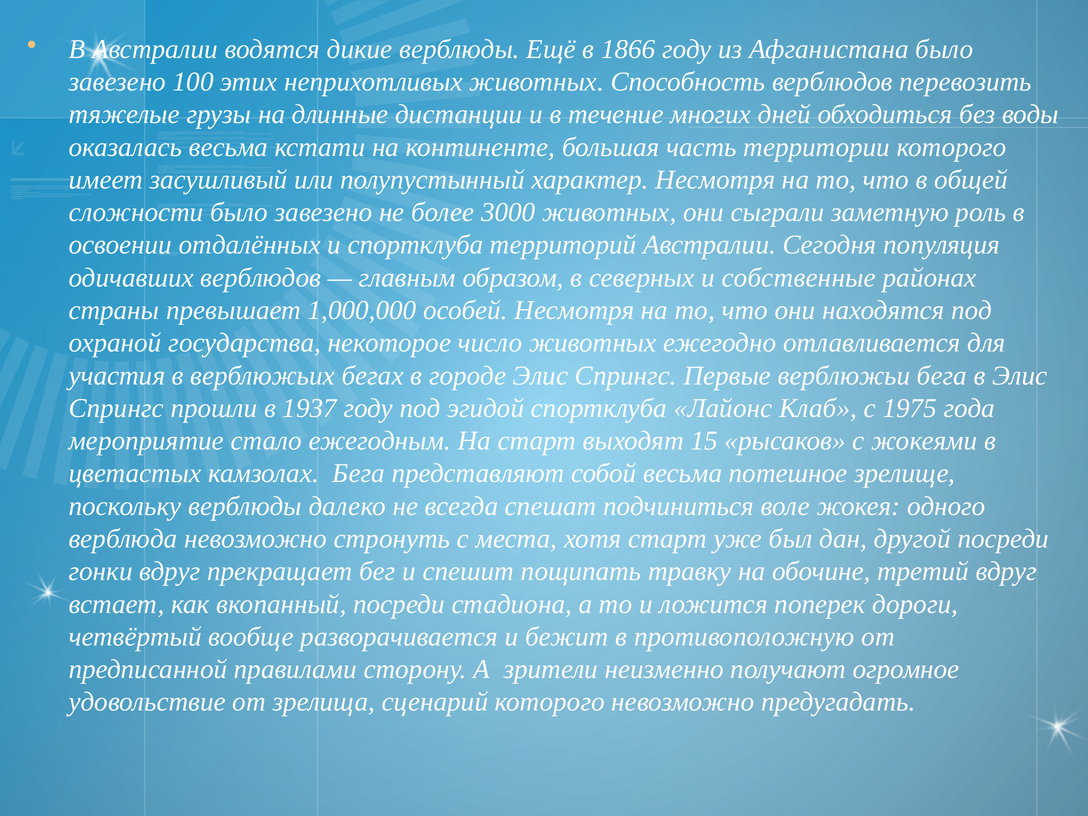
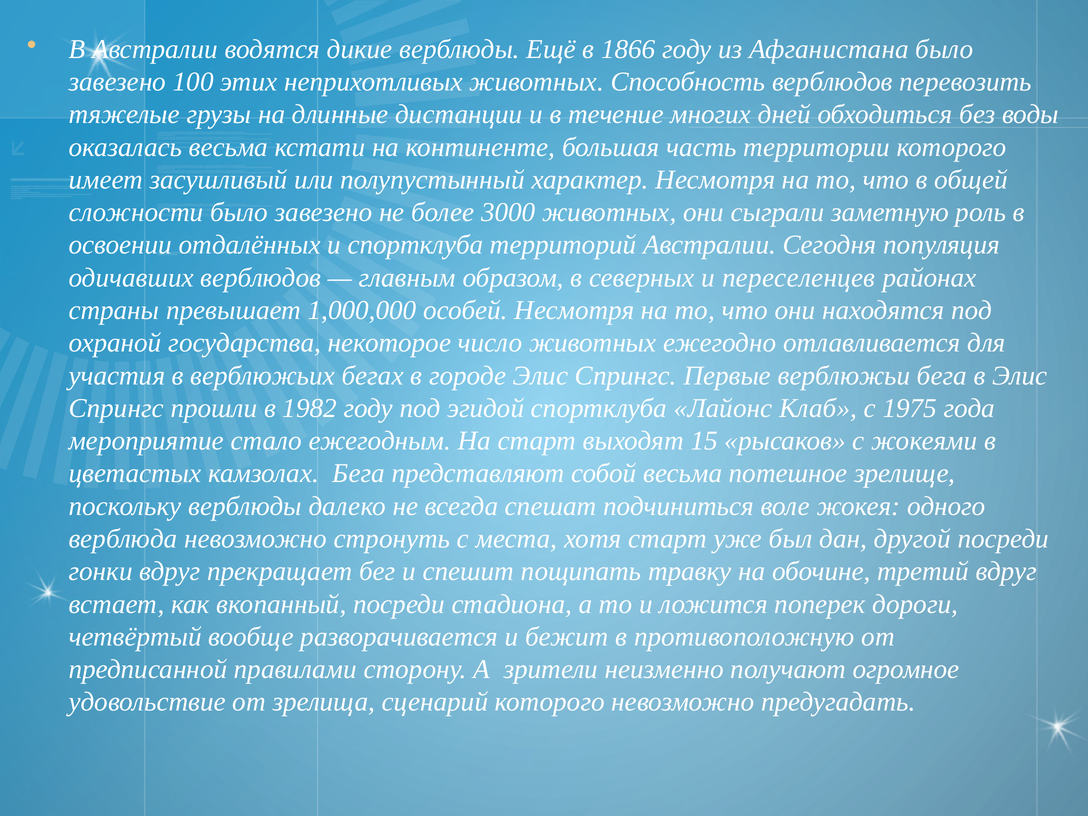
собственные: собственные -> переселенцев
1937: 1937 -> 1982
